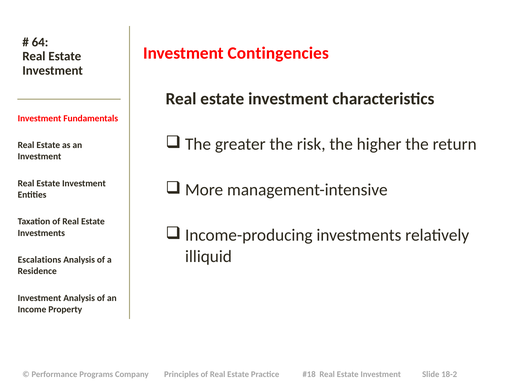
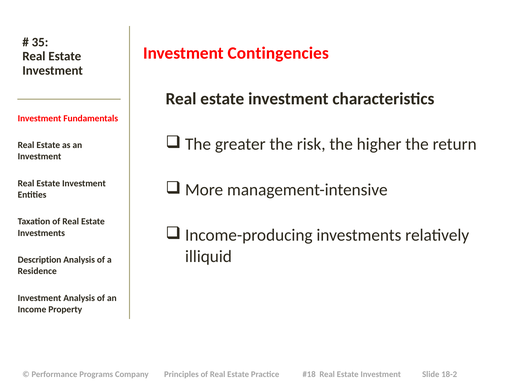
64: 64 -> 35
Escalations: Escalations -> Description
